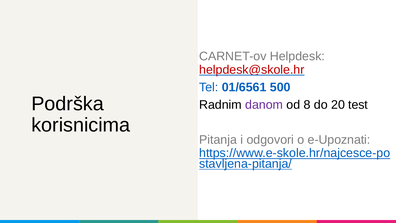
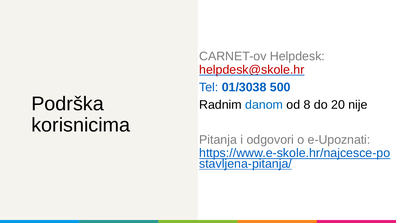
01/6561: 01/6561 -> 01/3038
danom colour: purple -> blue
test: test -> nije
